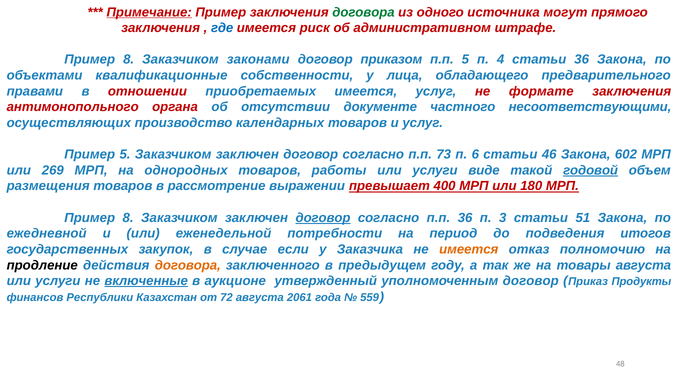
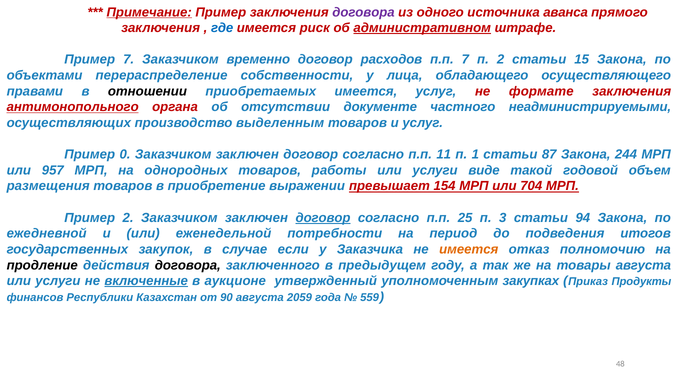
договора at (363, 12) colour: green -> purple
могут: могут -> аванса
административном underline: none -> present
8 at (129, 60): 8 -> 7
законами: законами -> временно
приказом: приказом -> расходов
п.п 5: 5 -> 7
п 4: 4 -> 2
статьи 36: 36 -> 15
квалификационные: квалификационные -> перераспределение
предварительного: предварительного -> осуществляющего
отношении colour: red -> black
антимонопольного underline: none -> present
несоответствующими: несоответствующими -> неадминистрируемыми
календарных: календарных -> выделенным
Пример 5: 5 -> 0
73: 73 -> 11
6: 6 -> 1
46: 46 -> 87
602: 602 -> 244
269: 269 -> 957
годовой underline: present -> none
рассмотрение: рассмотрение -> приобретение
400: 400 -> 154
180: 180 -> 704
8 at (128, 218): 8 -> 2
п.п 36: 36 -> 25
51: 51 -> 94
договора at (188, 265) colour: orange -> black
уполномоченным договор: договор -> закупках
72: 72 -> 90
2061: 2061 -> 2059
